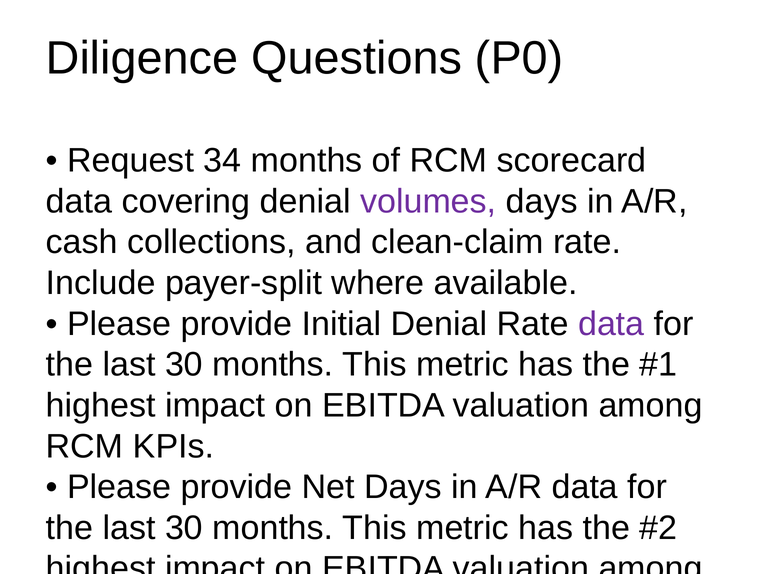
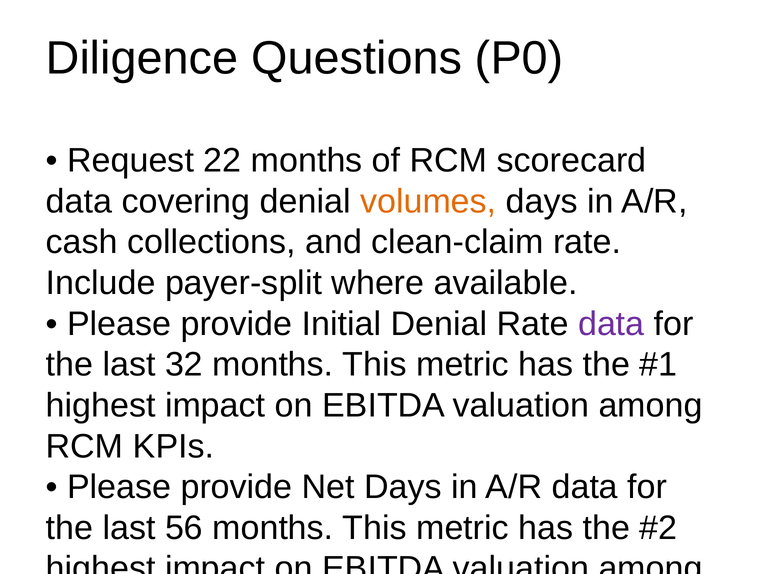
34: 34 -> 22
volumes colour: purple -> orange
30 at (184, 365): 30 -> 32
30 at (184, 528): 30 -> 56
